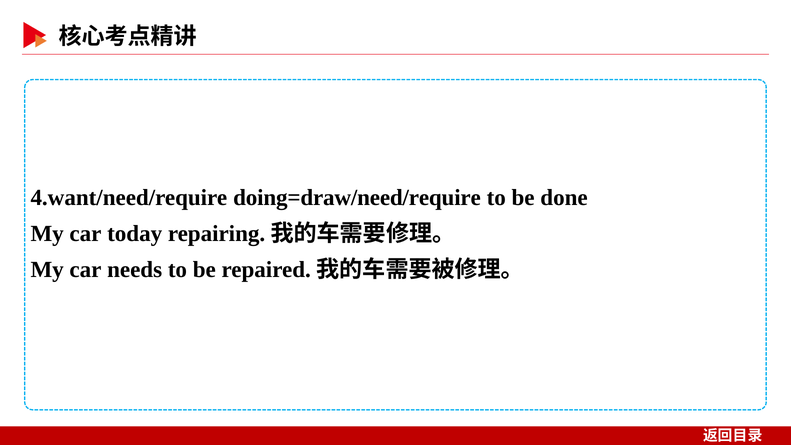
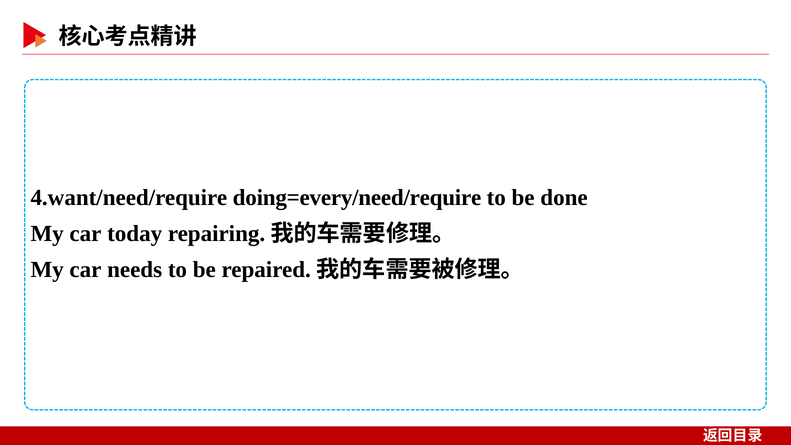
doing=draw/need/require: doing=draw/need/require -> doing=every/need/require
